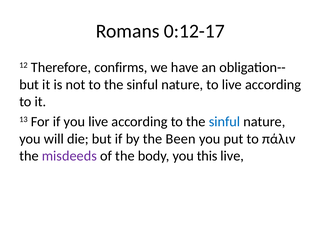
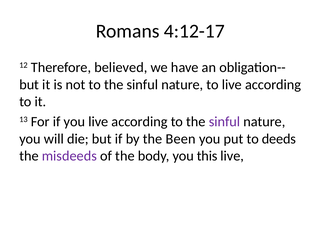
0:12-17: 0:12-17 -> 4:12-17
confirms: confirms -> believed
sinful at (224, 122) colour: blue -> purple
πάλιν: πάλιν -> deeds
